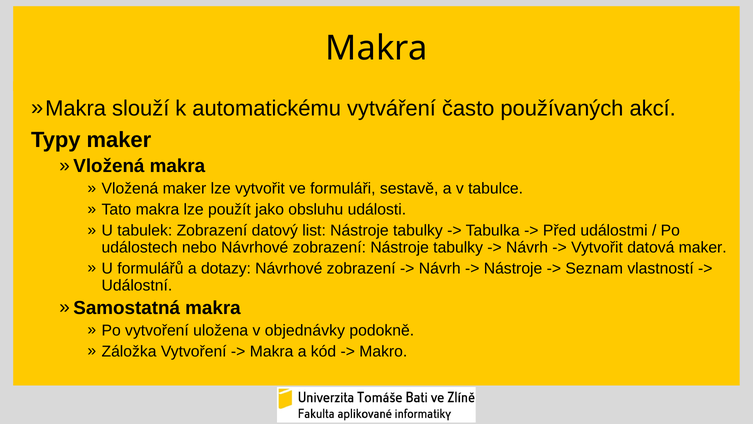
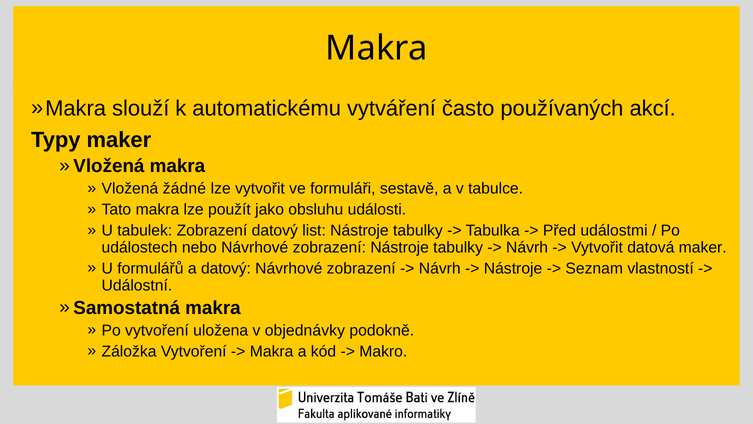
Vložená maker: maker -> žádné
a dotazy: dotazy -> datový
